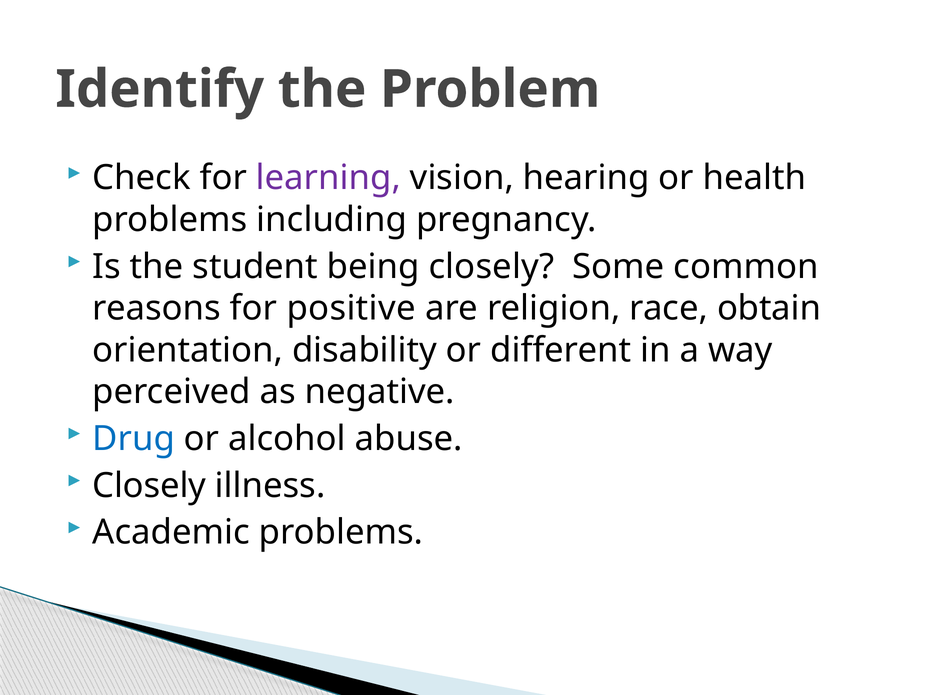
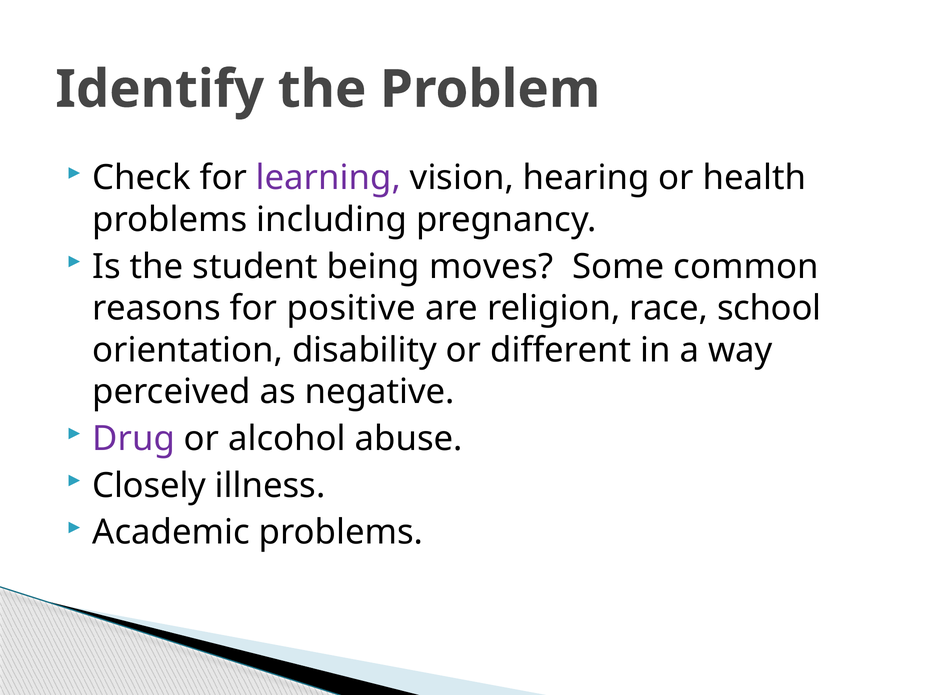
being closely: closely -> moves
obtain: obtain -> school
Drug colour: blue -> purple
